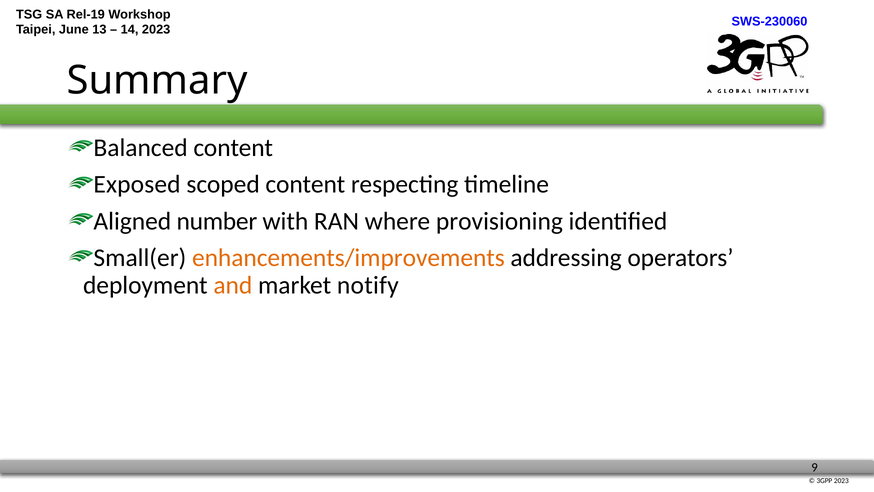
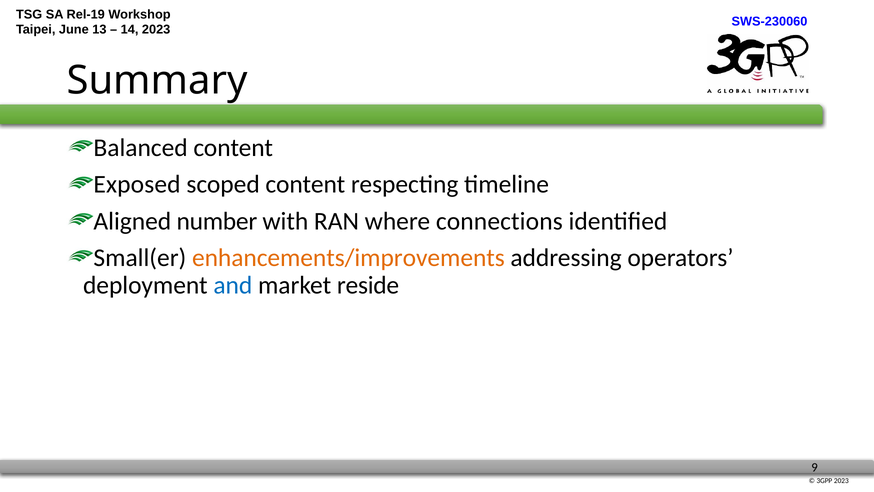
provisioning: provisioning -> connections
and colour: orange -> blue
notify: notify -> reside
